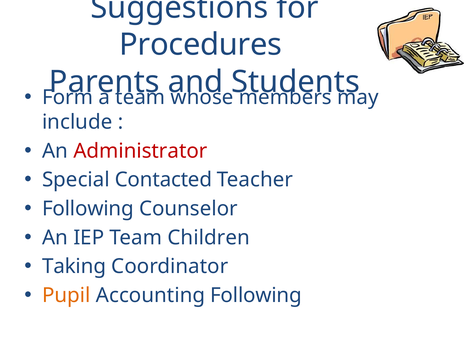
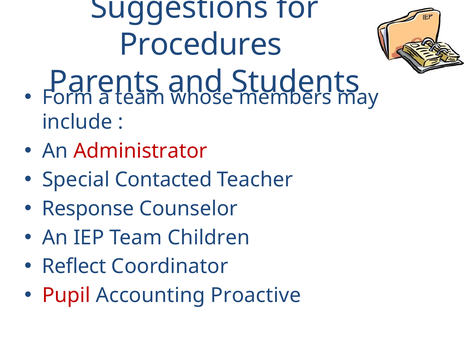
Following at (88, 209): Following -> Response
Taking: Taking -> Reflect
Pupil colour: orange -> red
Accounting Following: Following -> Proactive
